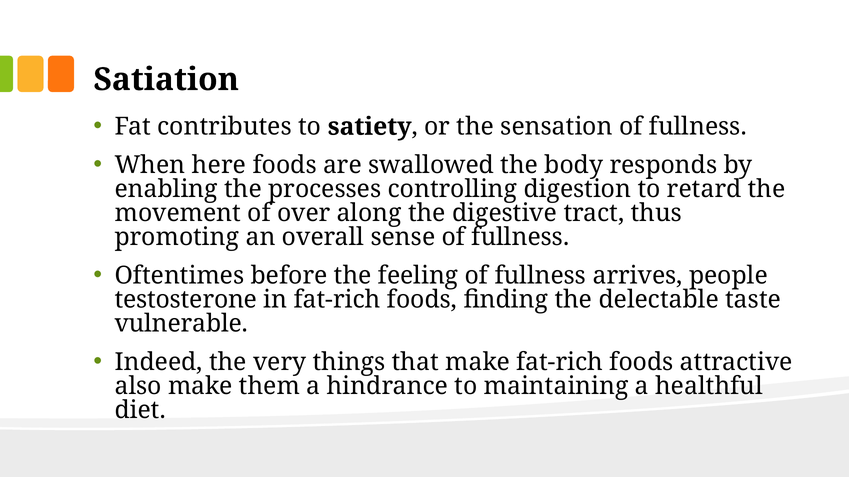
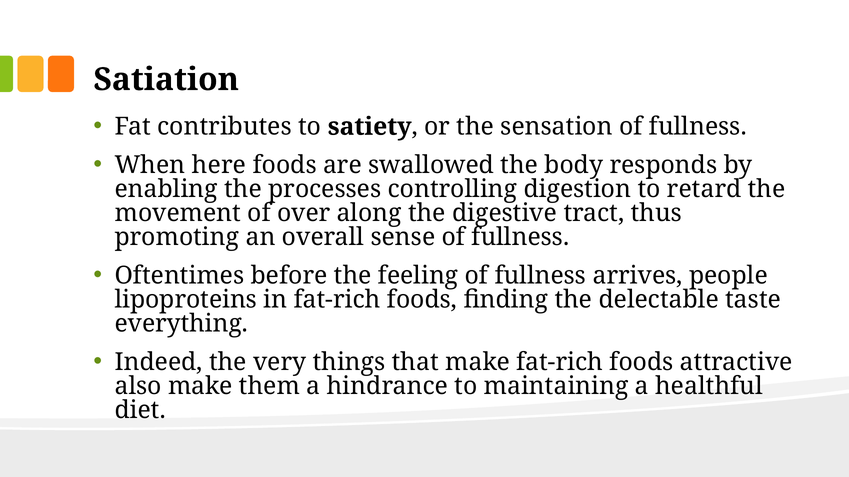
testosterone: testosterone -> lipoproteins
vulnerable: vulnerable -> everything
